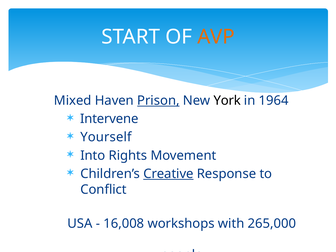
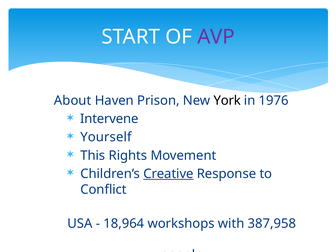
AVP colour: orange -> purple
Mixed: Mixed -> About
Prison underline: present -> none
1964: 1964 -> 1976
Into: Into -> This
16,008: 16,008 -> 18,964
265,000: 265,000 -> 387,958
